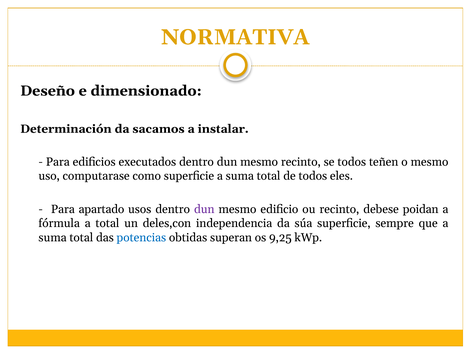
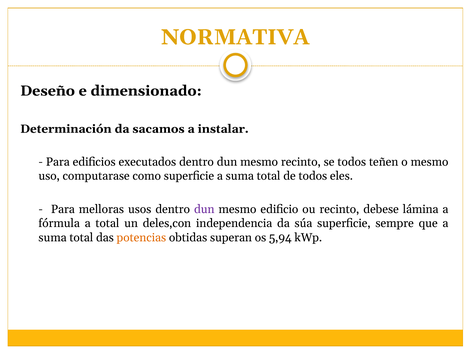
apartado: apartado -> melloras
poidan: poidan -> lámina
potencias colour: blue -> orange
9,25: 9,25 -> 5,94
